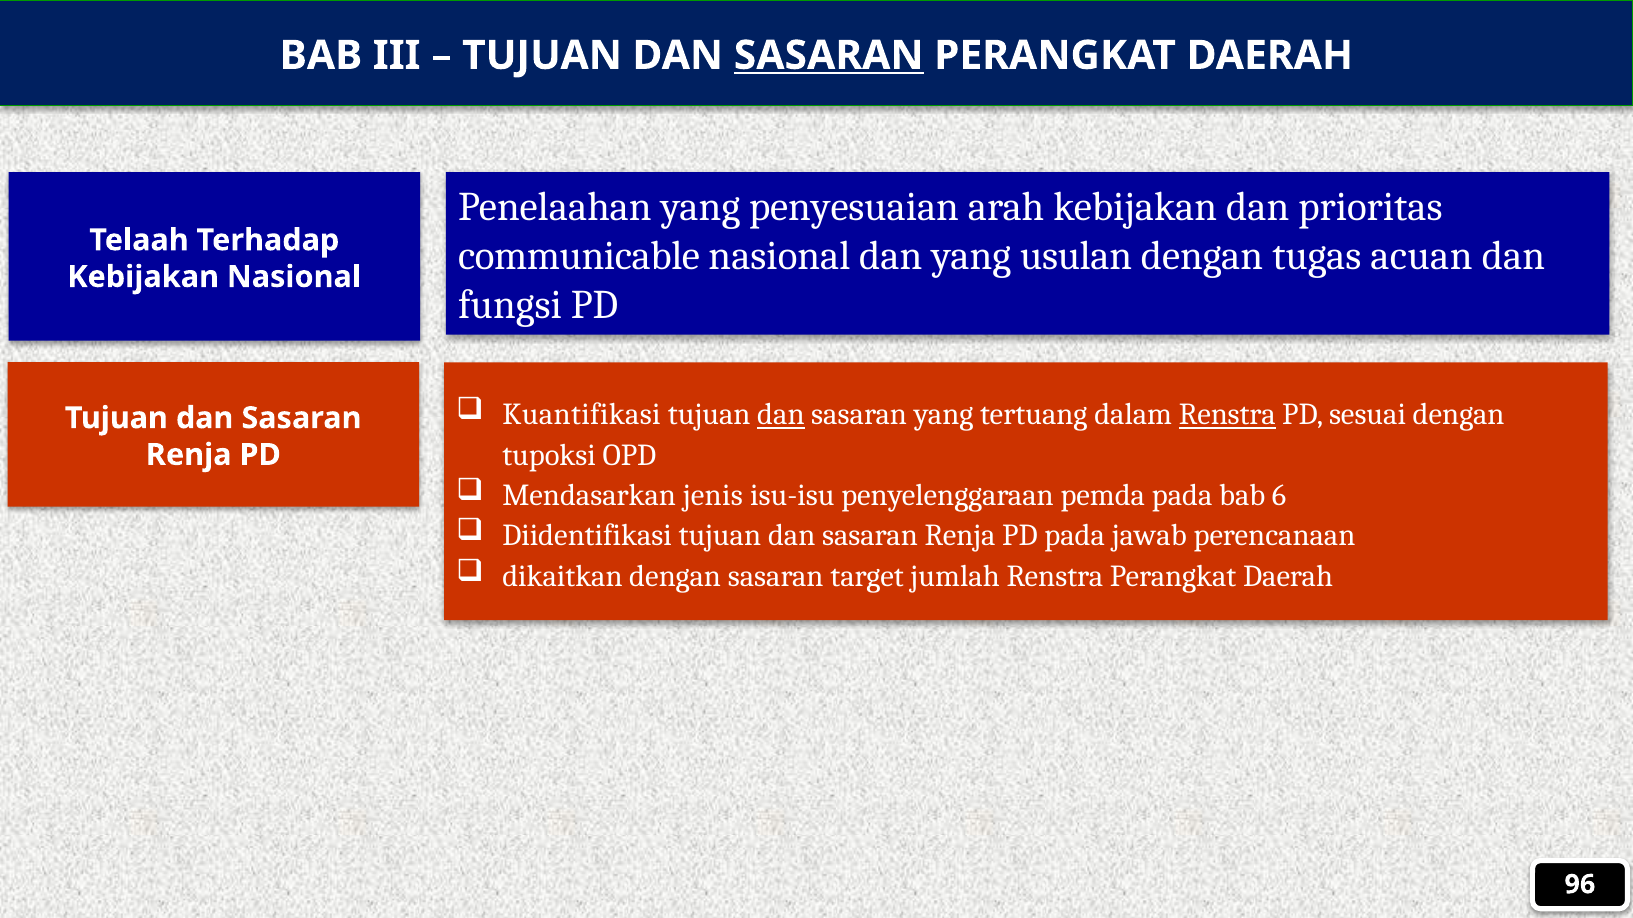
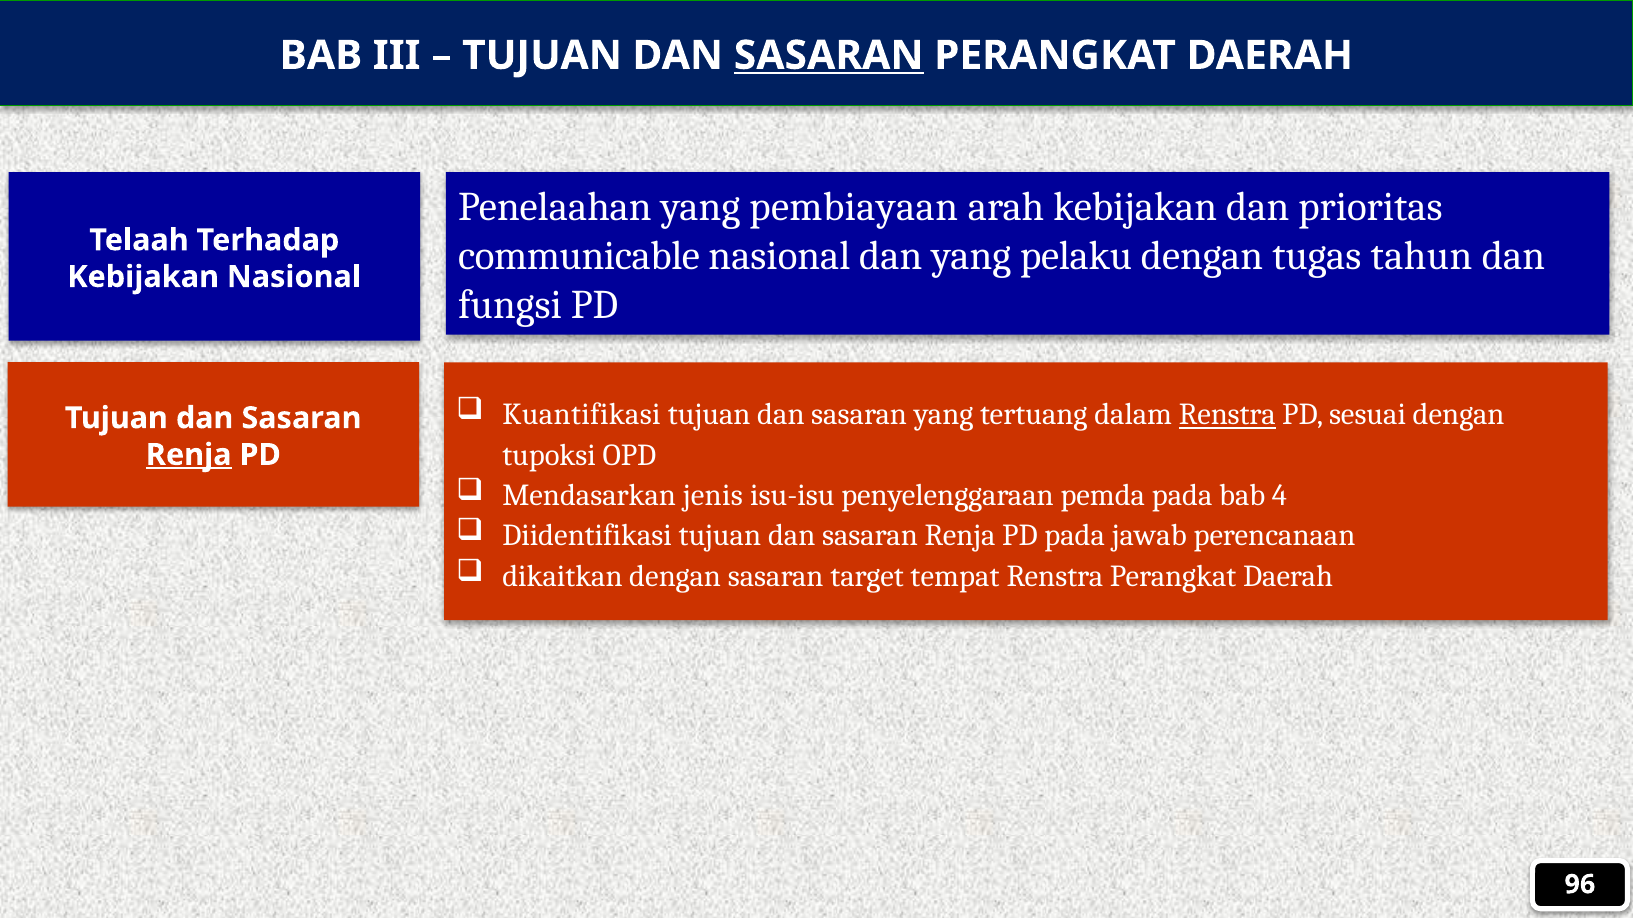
penyesuaian: penyesuaian -> pembiayaan
usulan: usulan -> pelaku
acuan: acuan -> tahun
dan at (781, 415) underline: present -> none
Renja at (189, 455) underline: none -> present
6: 6 -> 4
jumlah: jumlah -> tempat
